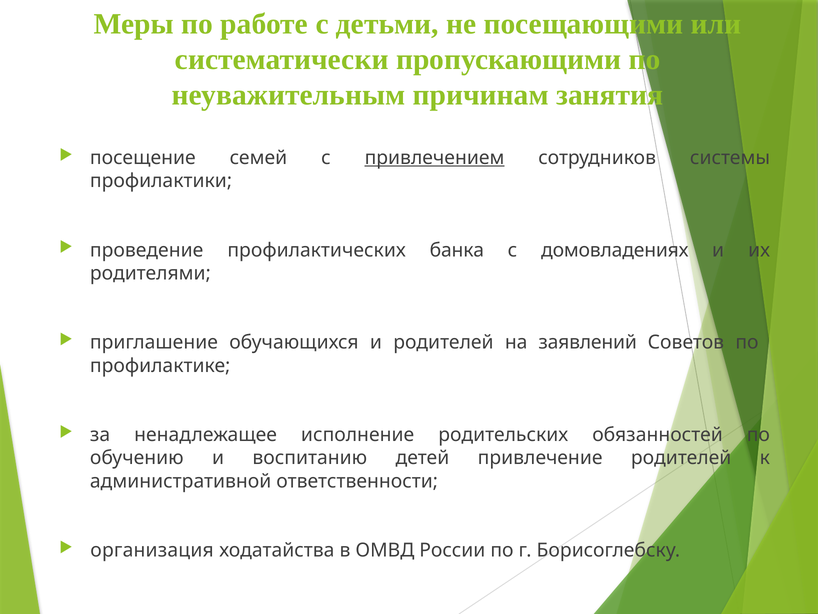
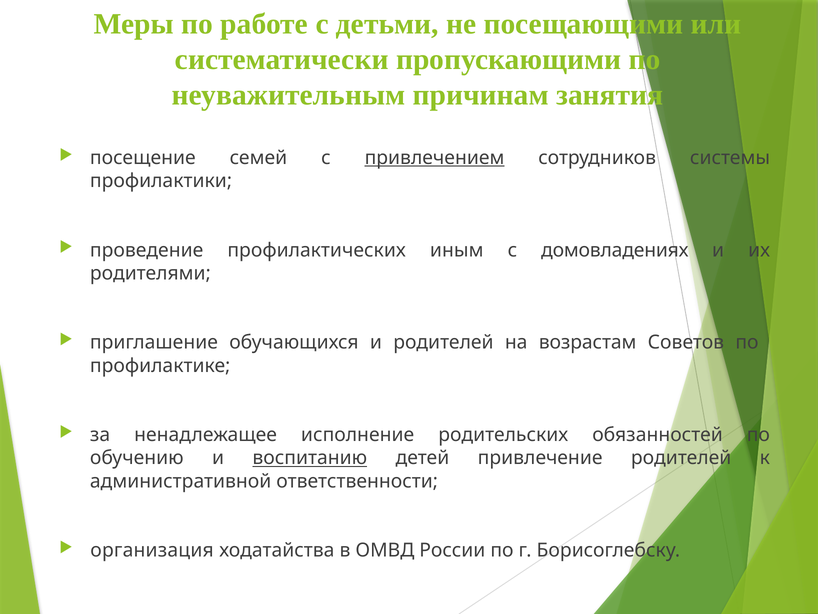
банка: банка -> иным
заявлений: заявлений -> возрастам
воспитанию underline: none -> present
